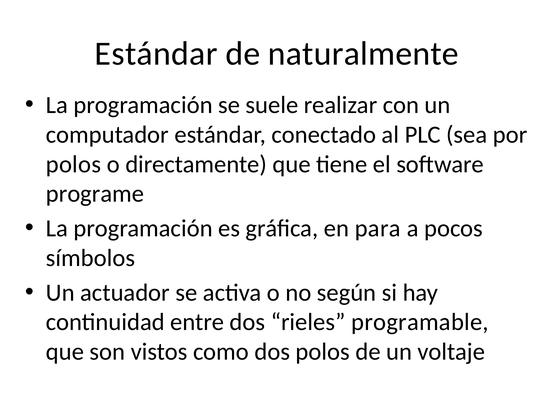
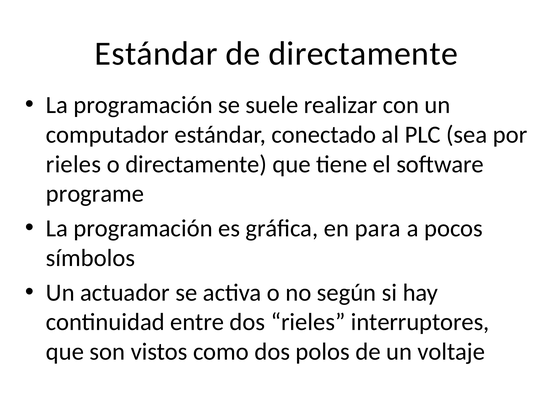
de naturalmente: naturalmente -> directamente
polos at (73, 164): polos -> rieles
programable: programable -> interruptores
